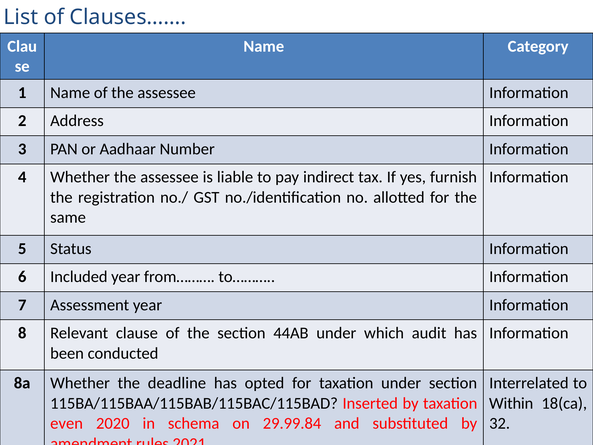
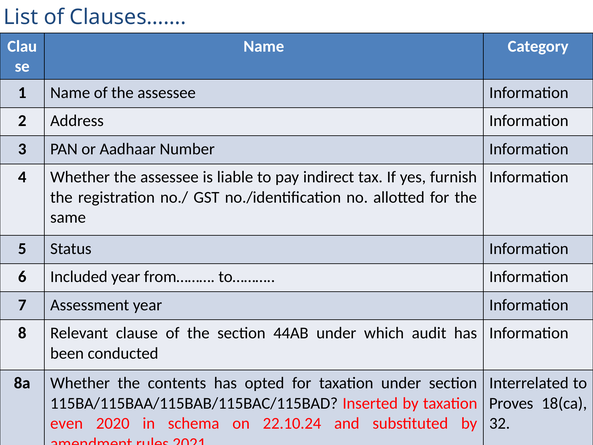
deadline: deadline -> contents
Within: Within -> Proves
29.99.84: 29.99.84 -> 22.10.24
